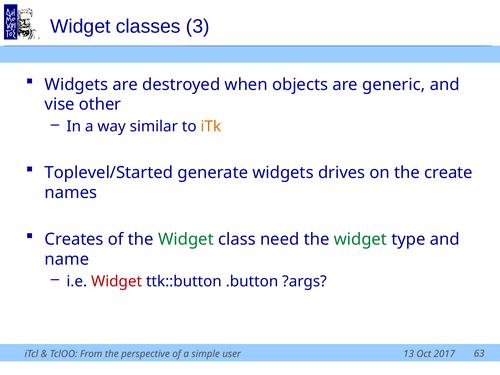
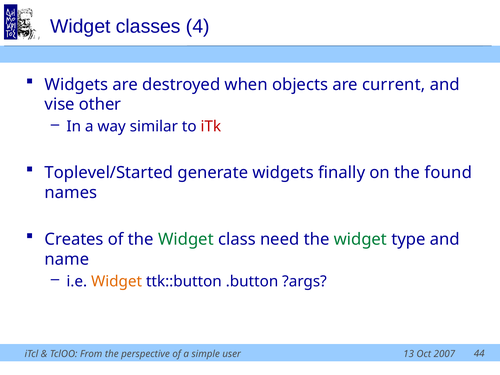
3: 3 -> 4
generic: generic -> current
iTk colour: orange -> red
drives: drives -> finally
create: create -> found
Widget at (117, 281) colour: red -> orange
2017: 2017 -> 2007
63: 63 -> 44
